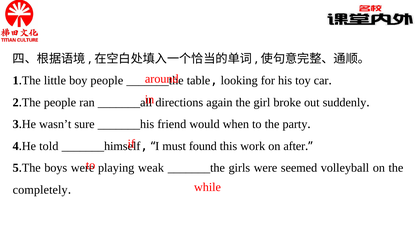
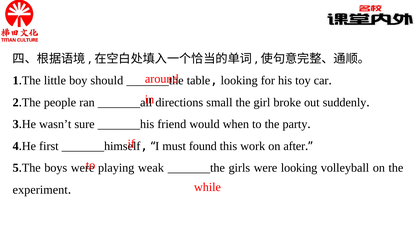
boy people: people -> should
again: again -> small
told: told -> first
were seemed: seemed -> looking
completely: completely -> experiment
